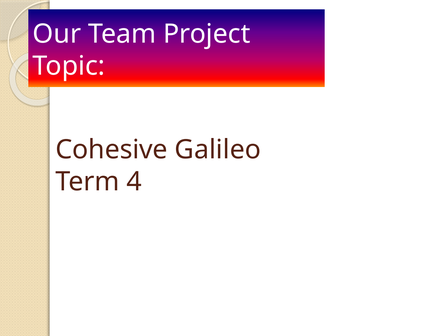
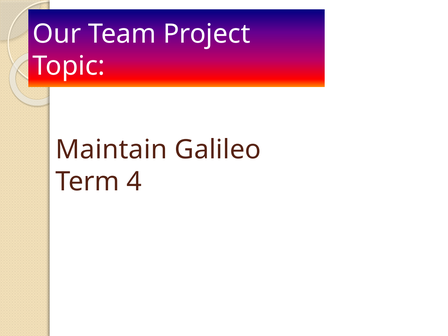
Cohesive: Cohesive -> Maintain
